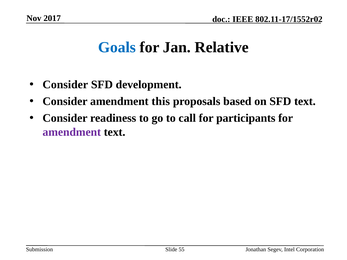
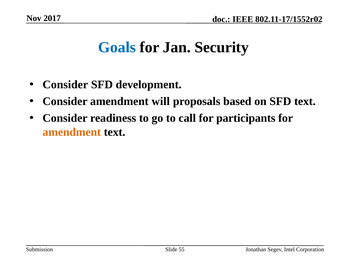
Relative: Relative -> Security
this: this -> will
amendment at (72, 132) colour: purple -> orange
